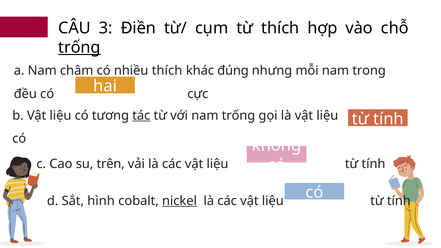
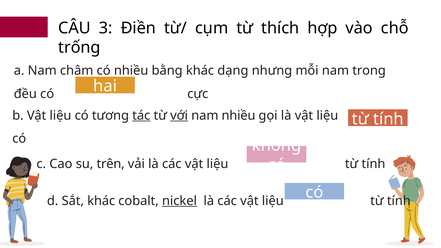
trống at (79, 48) underline: present -> none
thích at (167, 71): thích -> bằng
đúng: đúng -> dạng
với underline: none -> present
nam trống: trống -> nhiều
Sắt hình: hình -> khác
